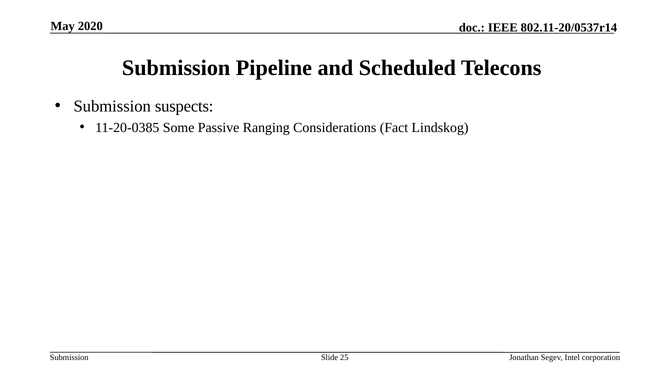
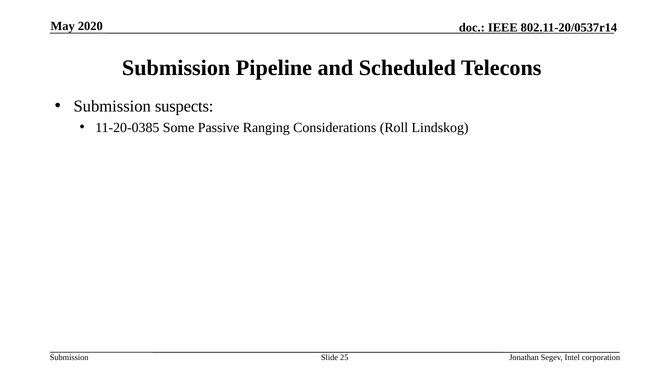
Fact: Fact -> Roll
